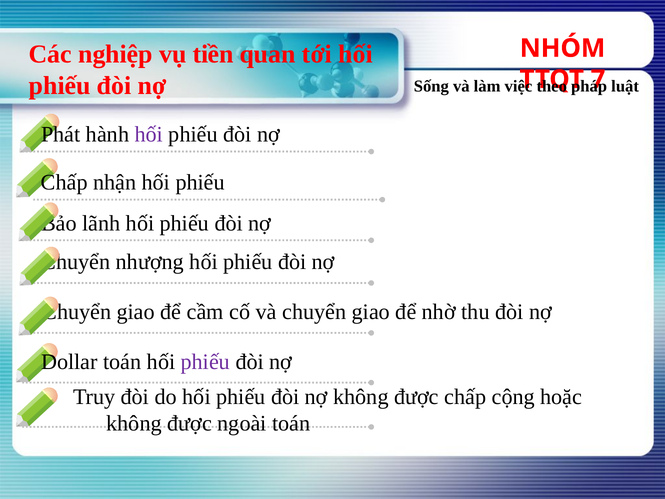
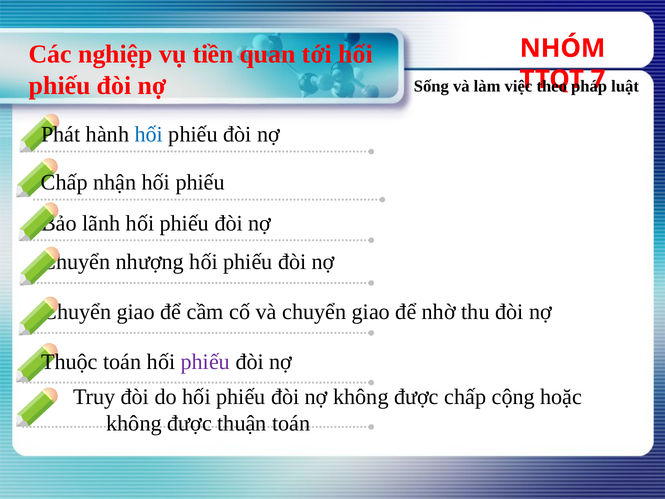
hối at (149, 134) colour: purple -> blue
Dollar: Dollar -> Thuộc
ngoài: ngoài -> thuận
